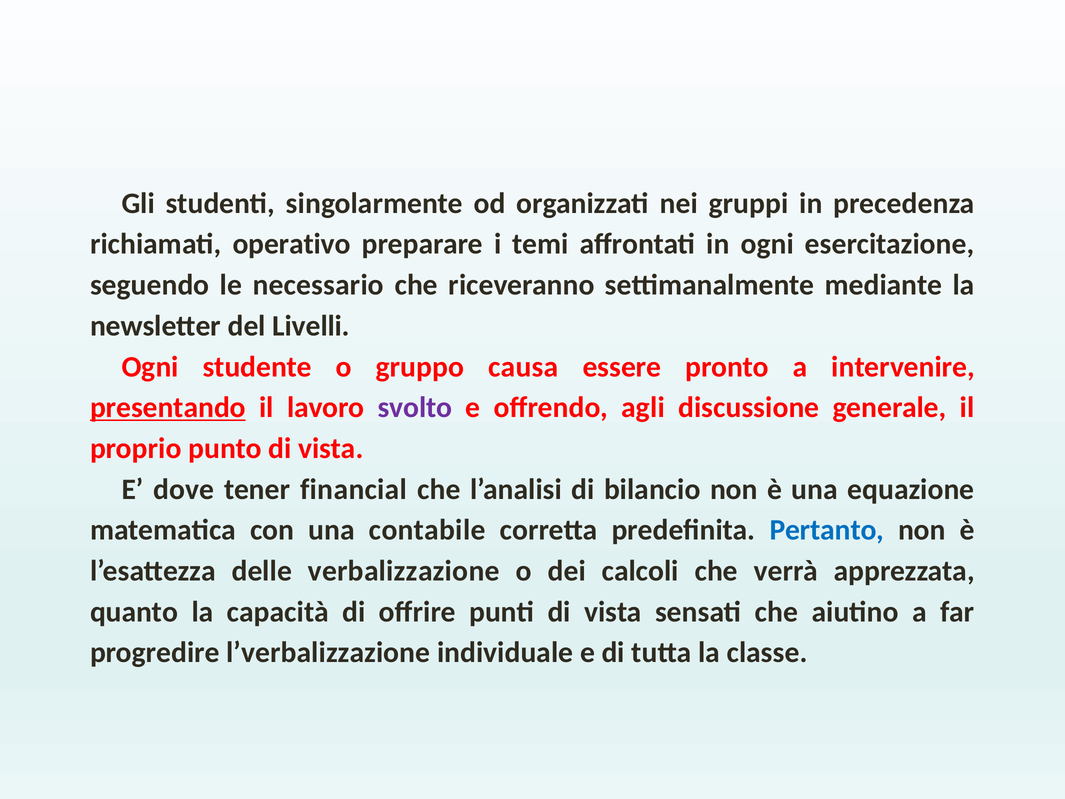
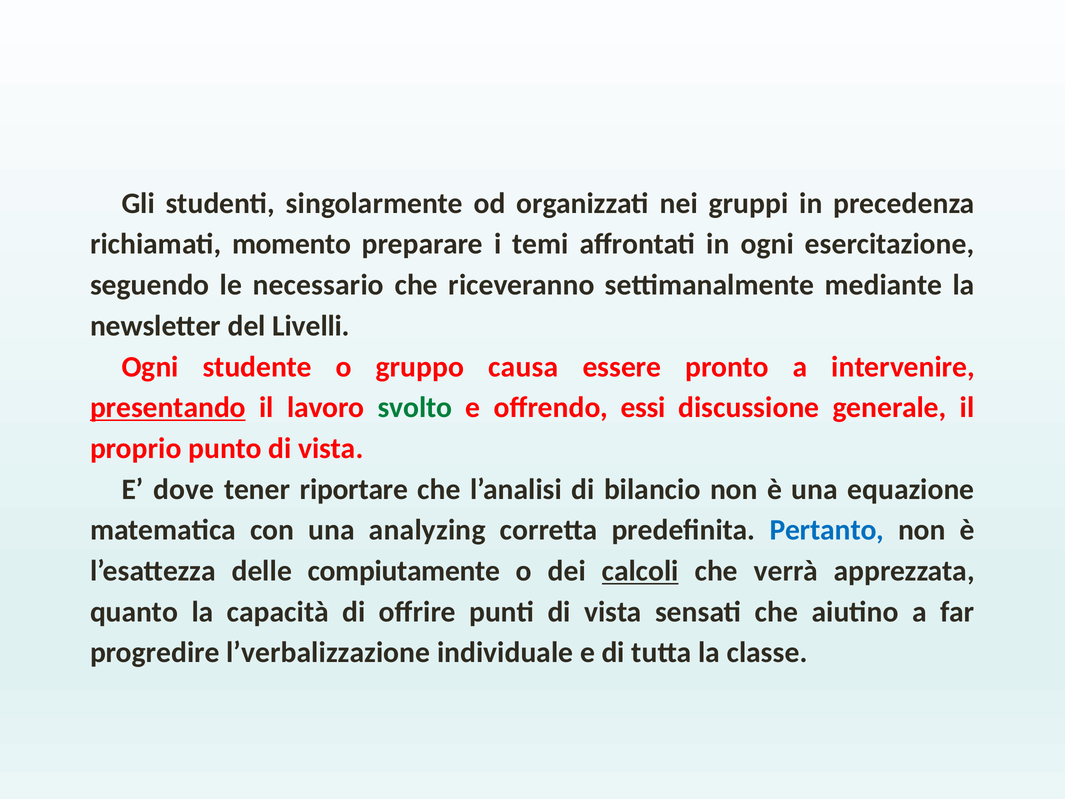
operativo: operativo -> momento
svolto colour: purple -> green
agli: agli -> essi
financial: financial -> riportare
contabile: contabile -> analyzing
verbalizzazione: verbalizzazione -> compiutamente
calcoli underline: none -> present
